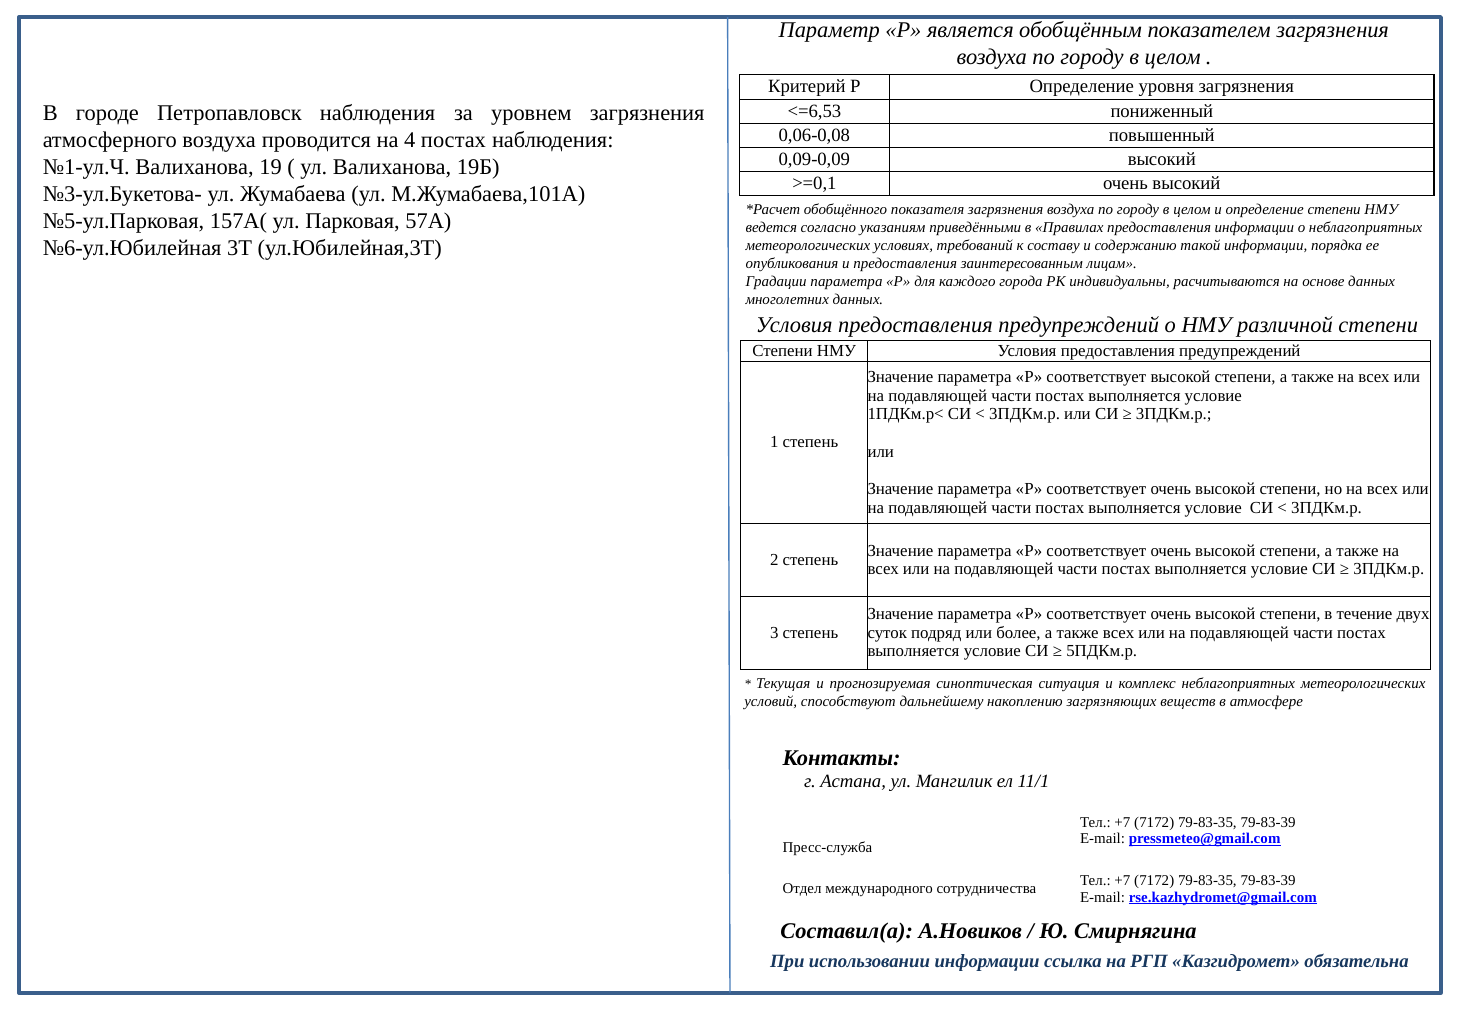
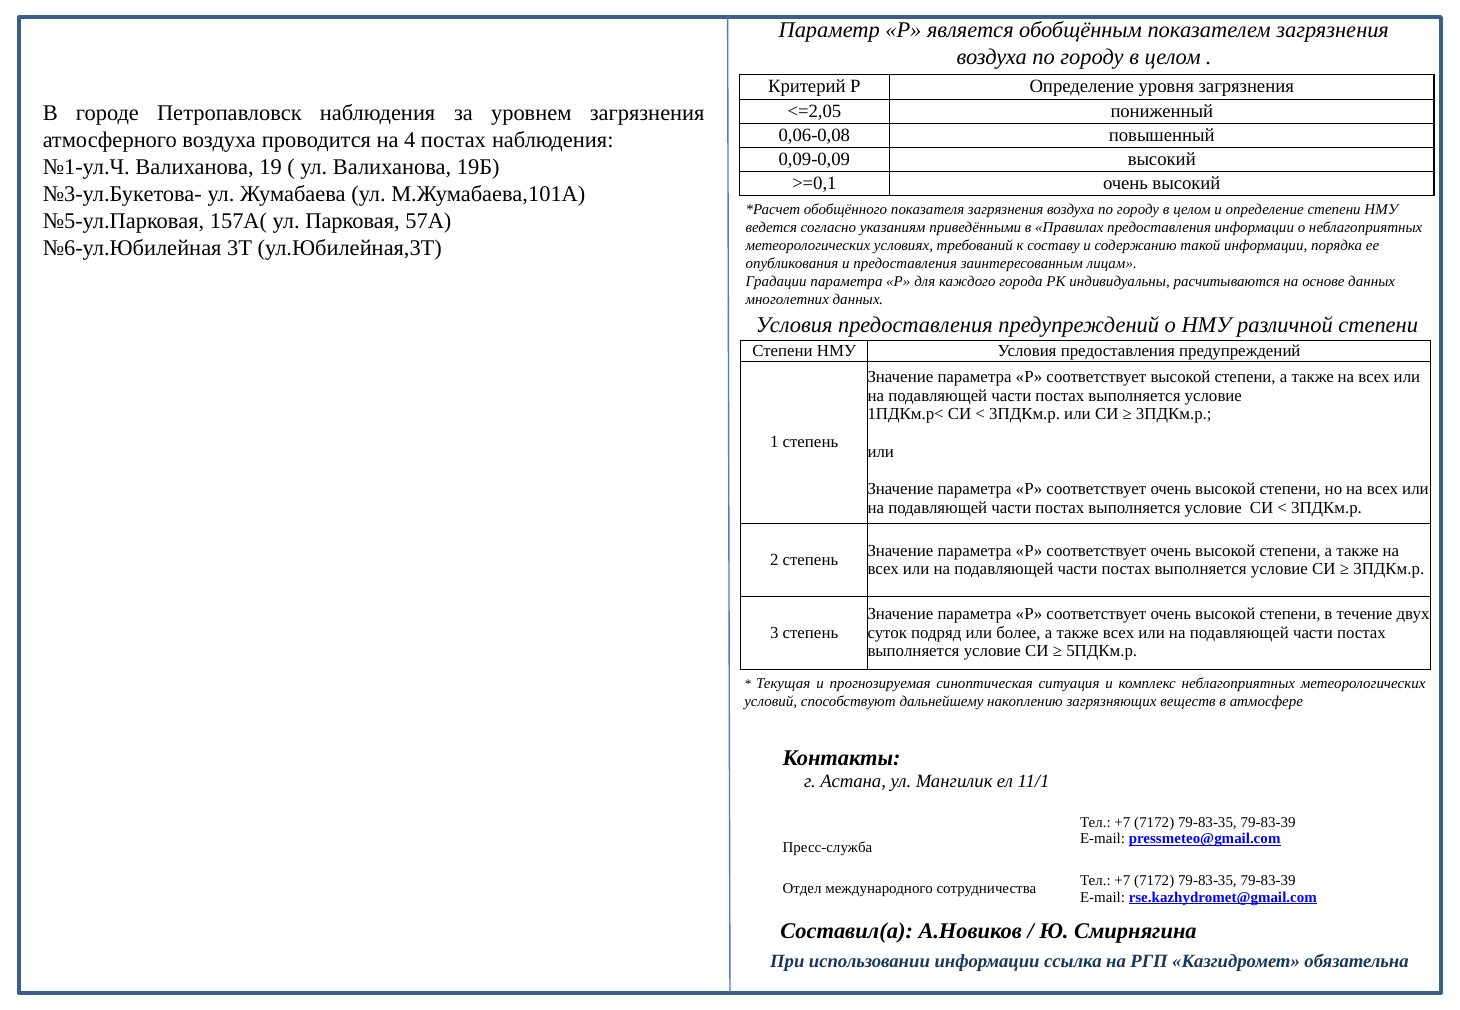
<=6,53: <=6,53 -> <=2,05
